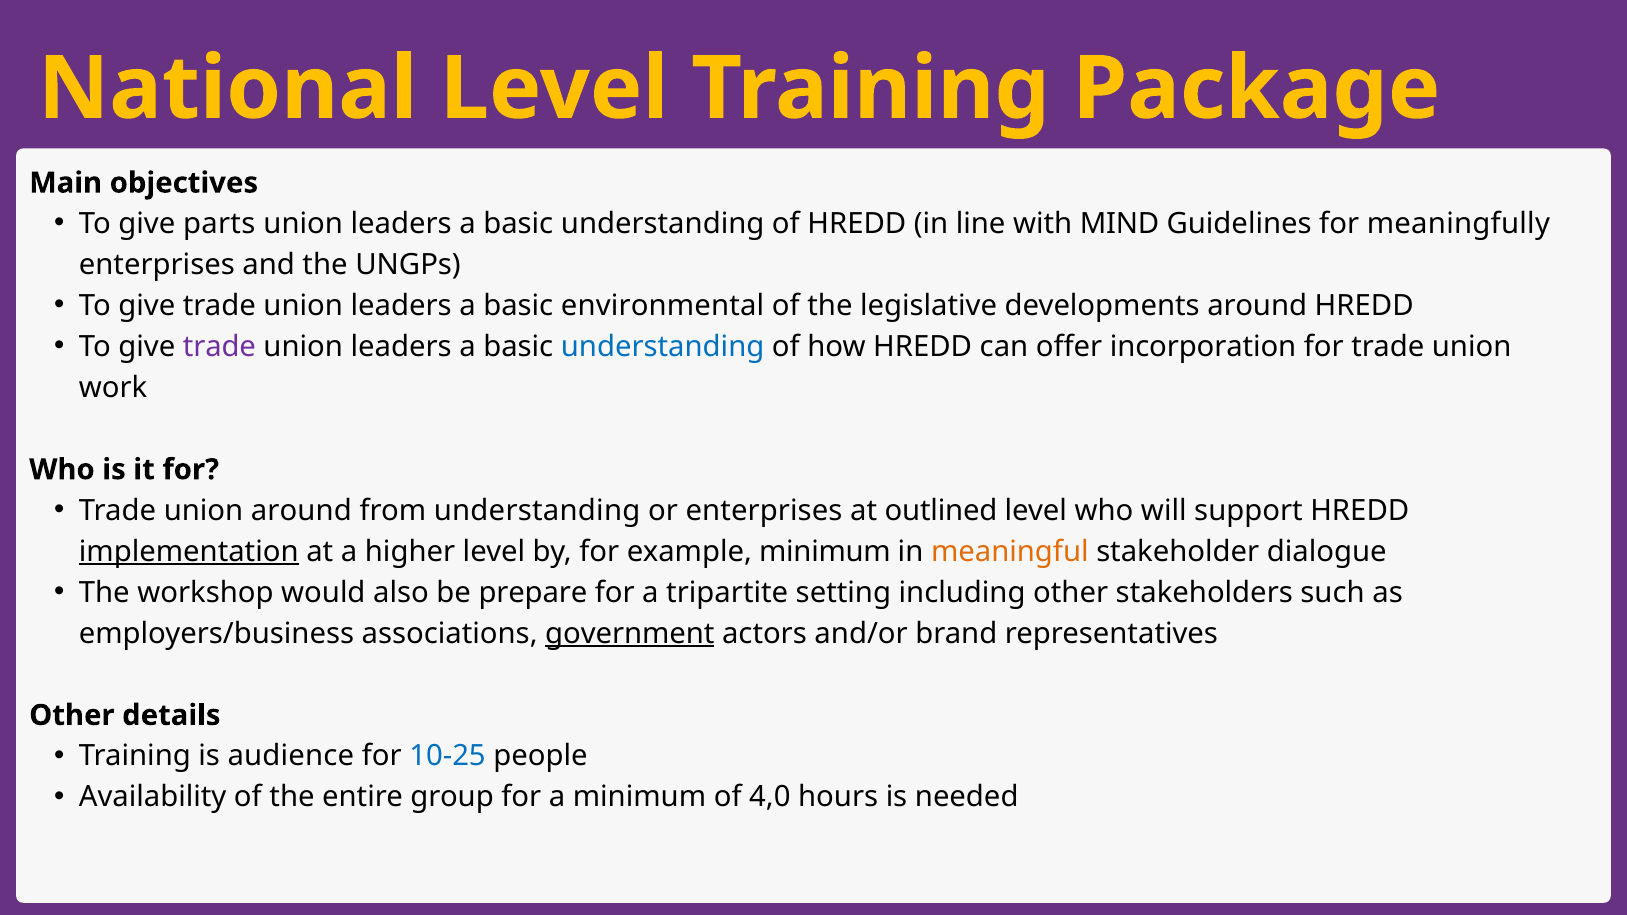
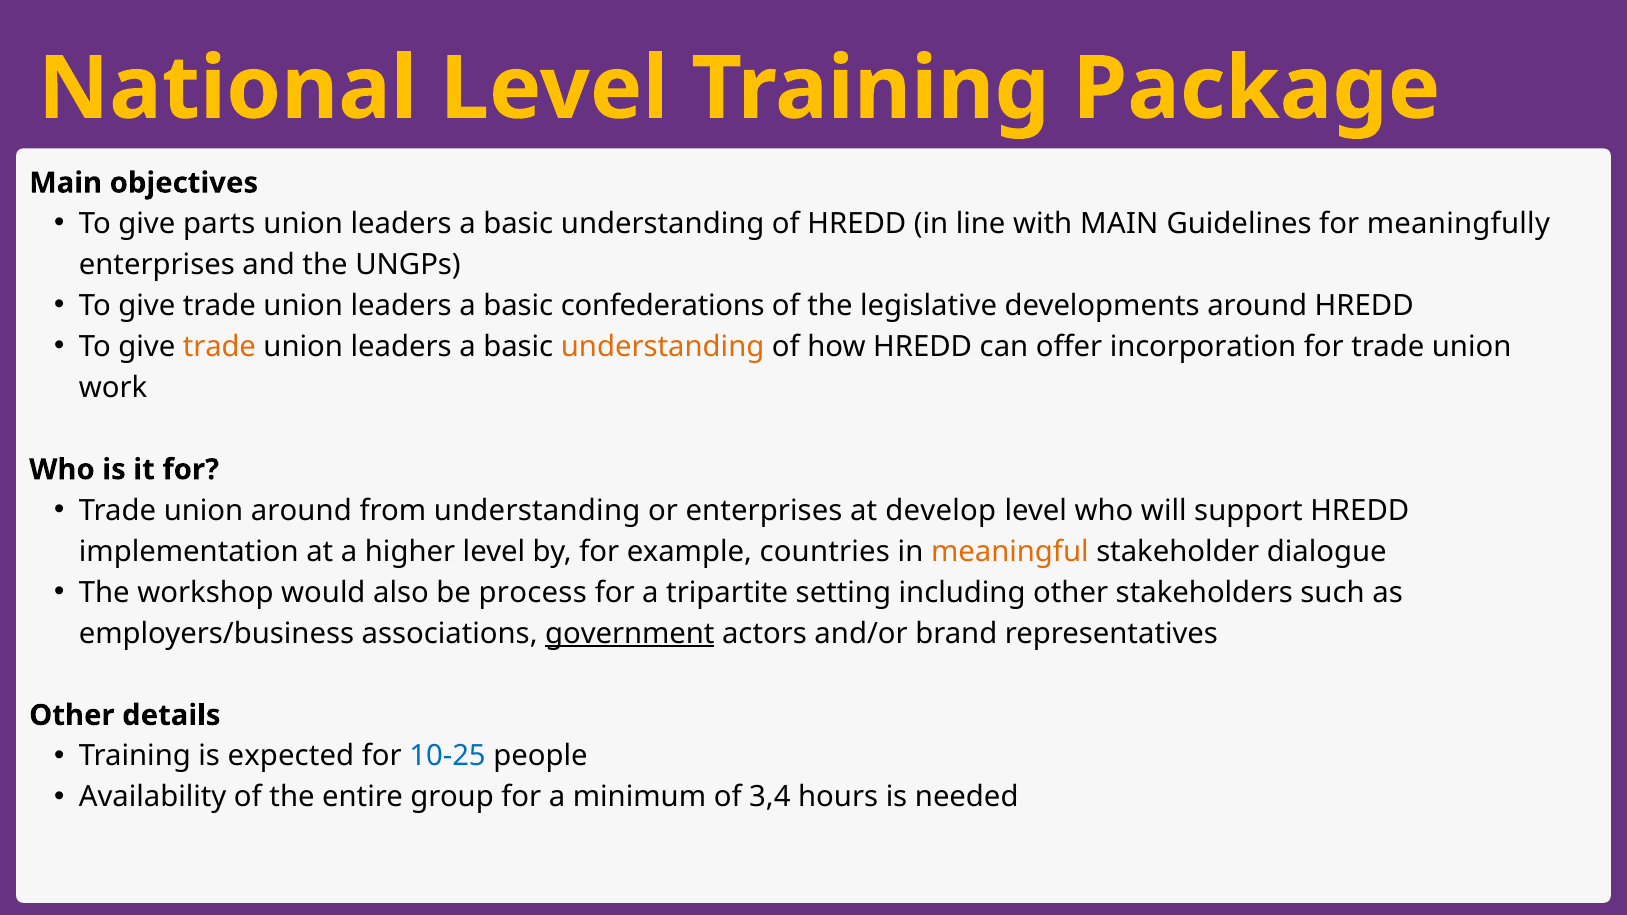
with MIND: MIND -> MAIN
environmental: environmental -> confederations
trade at (219, 347) colour: purple -> orange
understanding at (663, 347) colour: blue -> orange
outlined: outlined -> develop
implementation underline: present -> none
example minimum: minimum -> countries
prepare: prepare -> process
audience: audience -> expected
4,0: 4,0 -> 3,4
